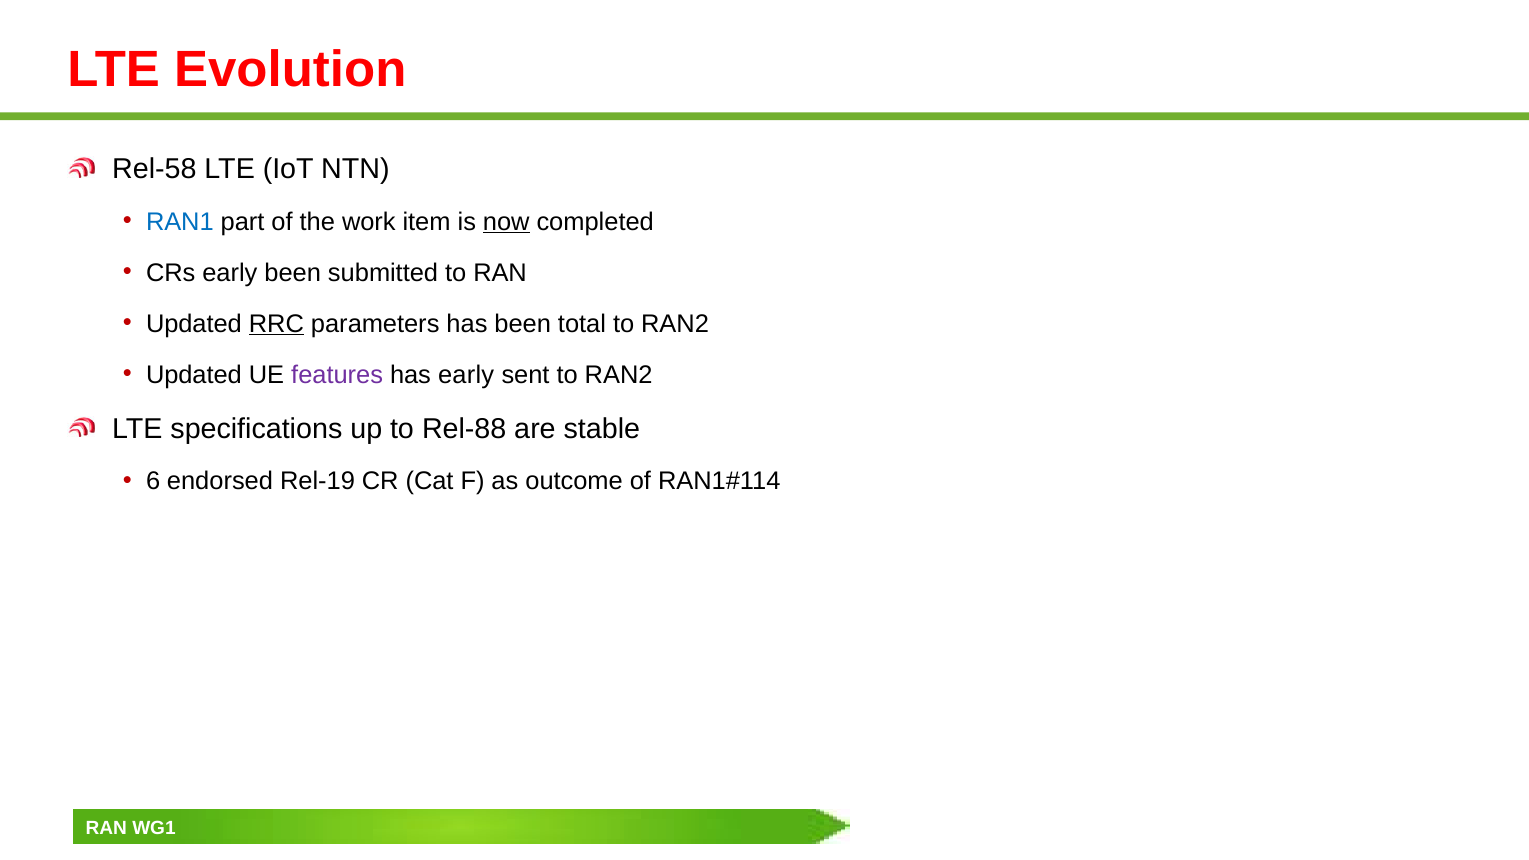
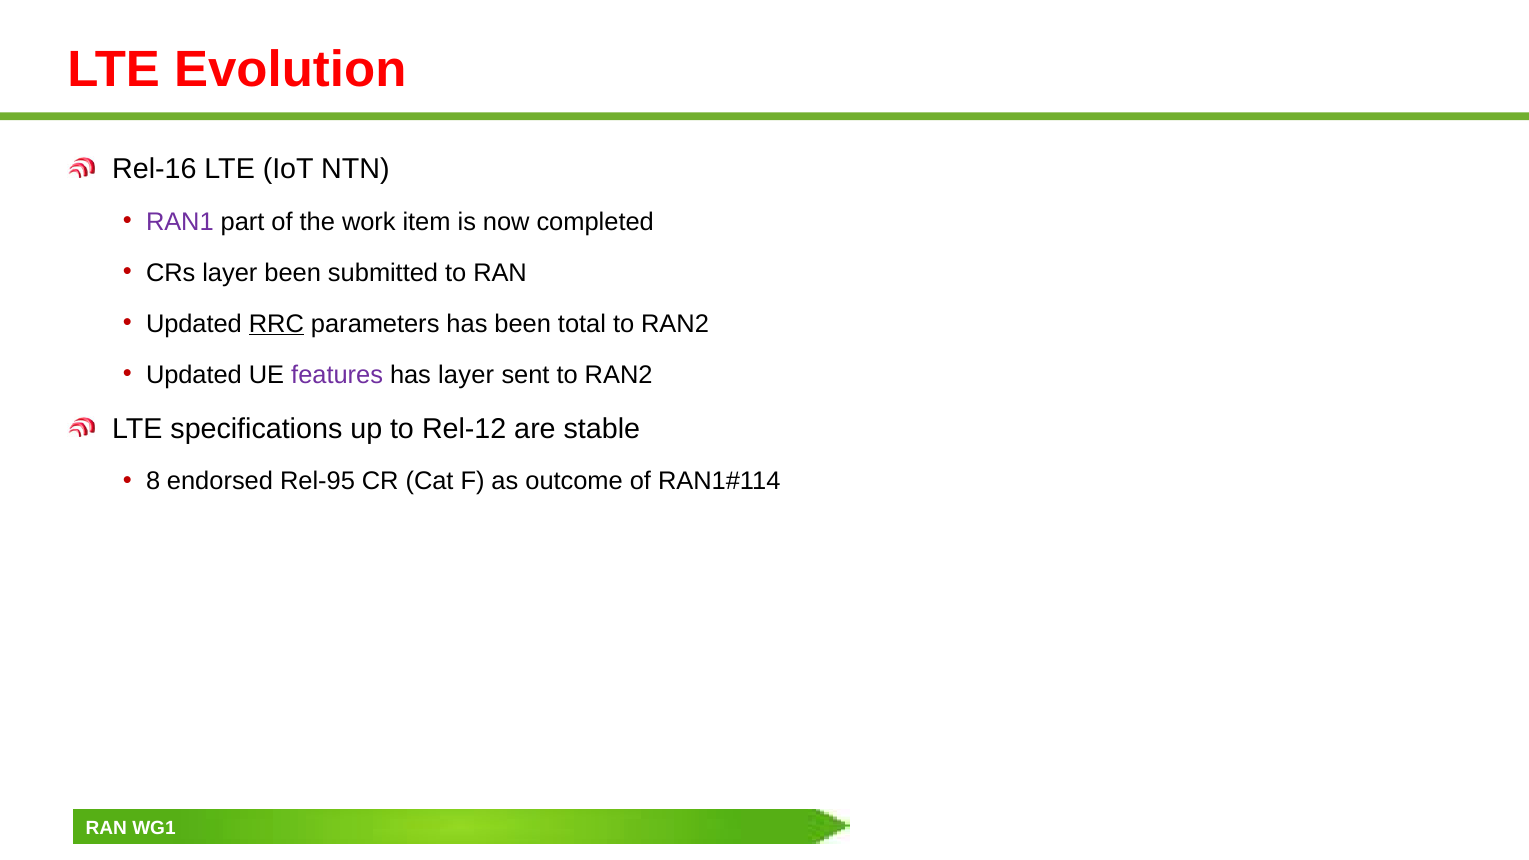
Rel-58: Rel-58 -> Rel-16
RAN1 colour: blue -> purple
now underline: present -> none
CRs early: early -> layer
has early: early -> layer
Rel-88: Rel-88 -> Rel-12
6: 6 -> 8
Rel-19: Rel-19 -> Rel-95
